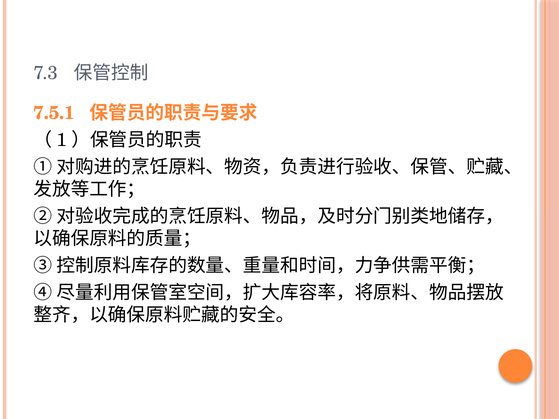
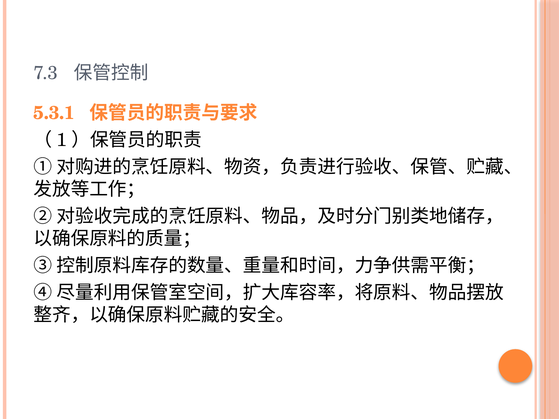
7.5.1: 7.5.1 -> 5.3.1
